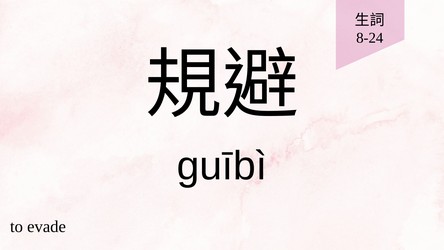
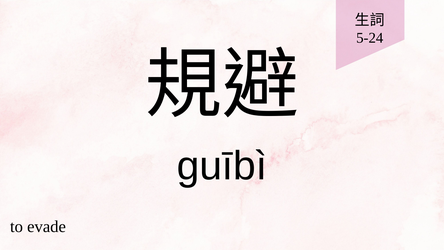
8-24: 8-24 -> 5-24
